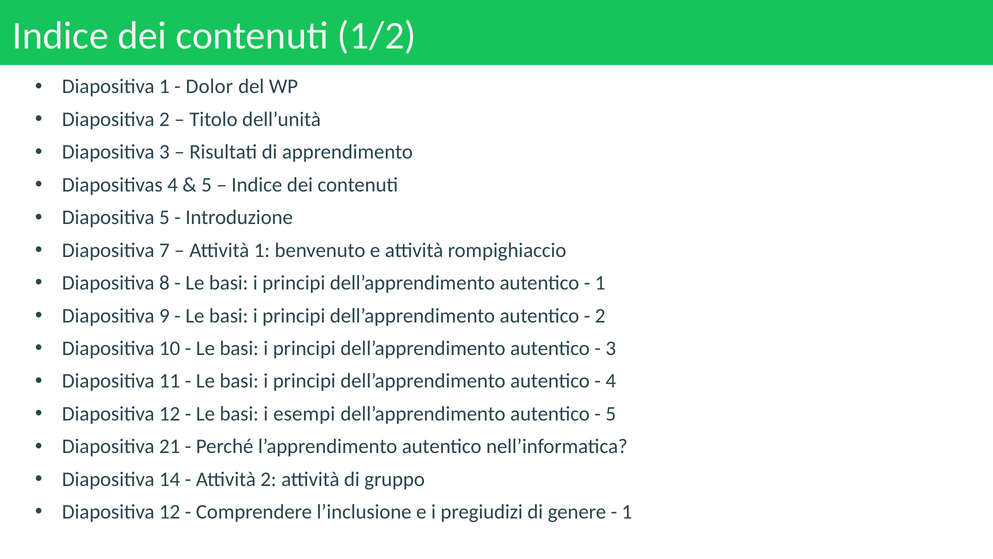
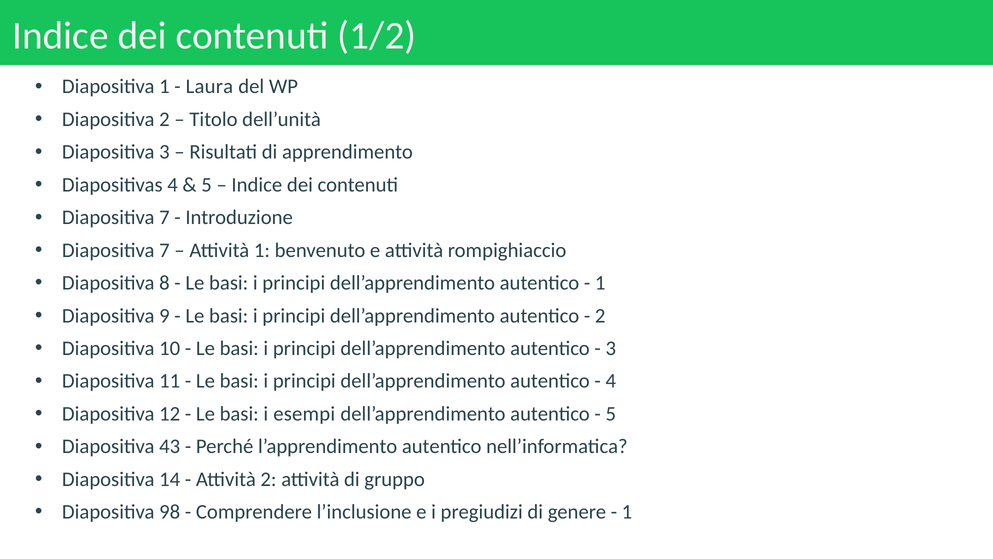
Dolor: Dolor -> Laura
5 at (164, 217): 5 -> 7
21: 21 -> 43
12 at (170, 512): 12 -> 98
